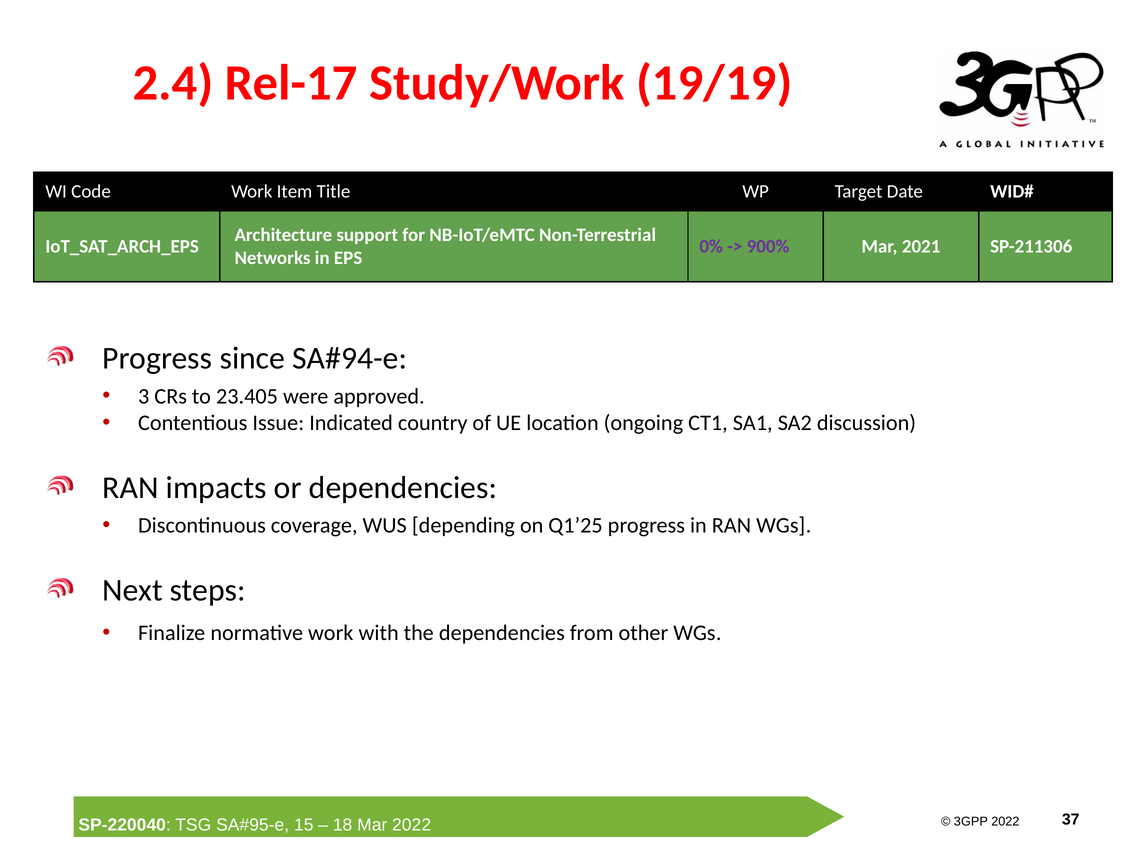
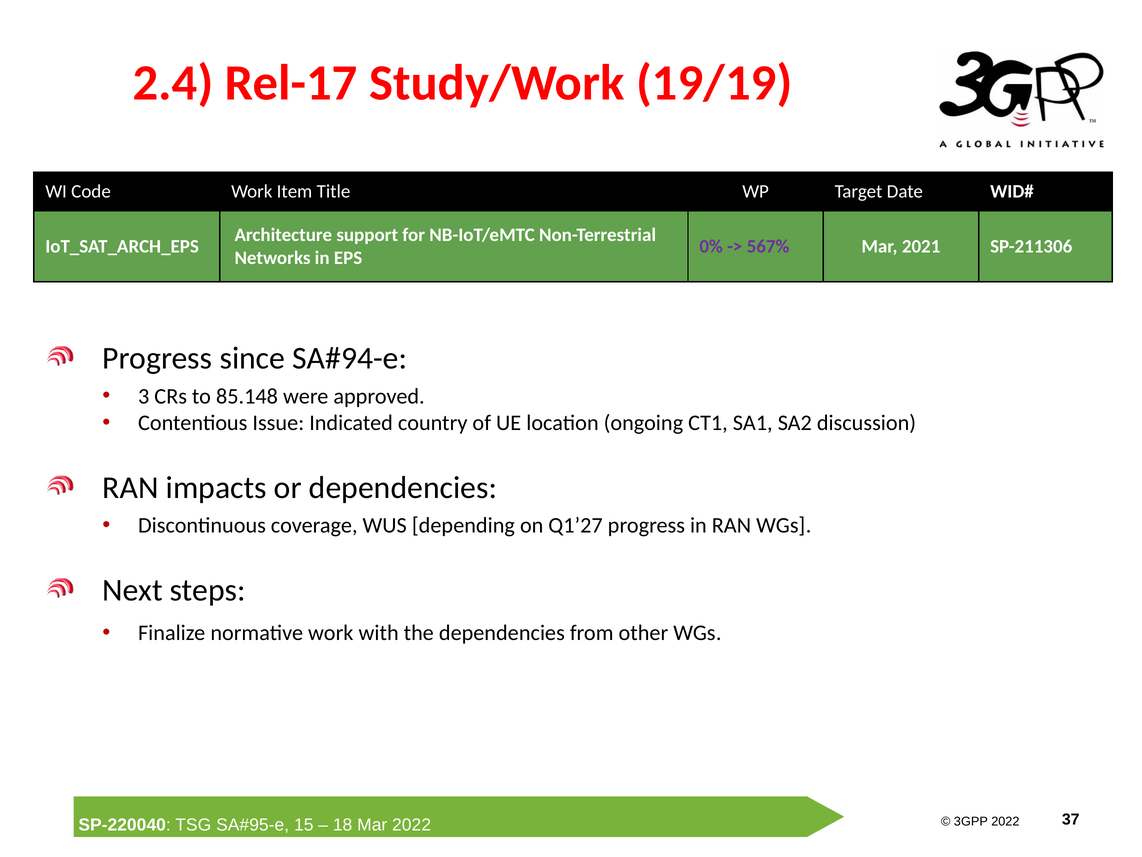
900%: 900% -> 567%
23.405: 23.405 -> 85.148
Q1’25: Q1’25 -> Q1’27
